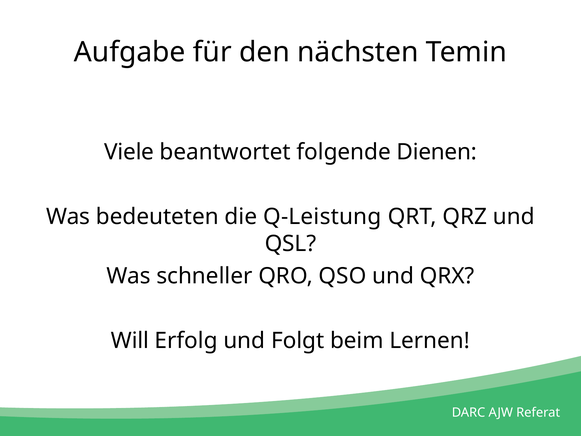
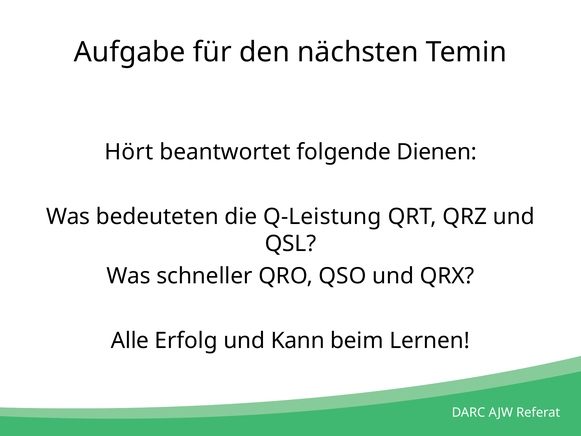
Viele: Viele -> Hört
Will: Will -> Alle
Folgt: Folgt -> Kann
